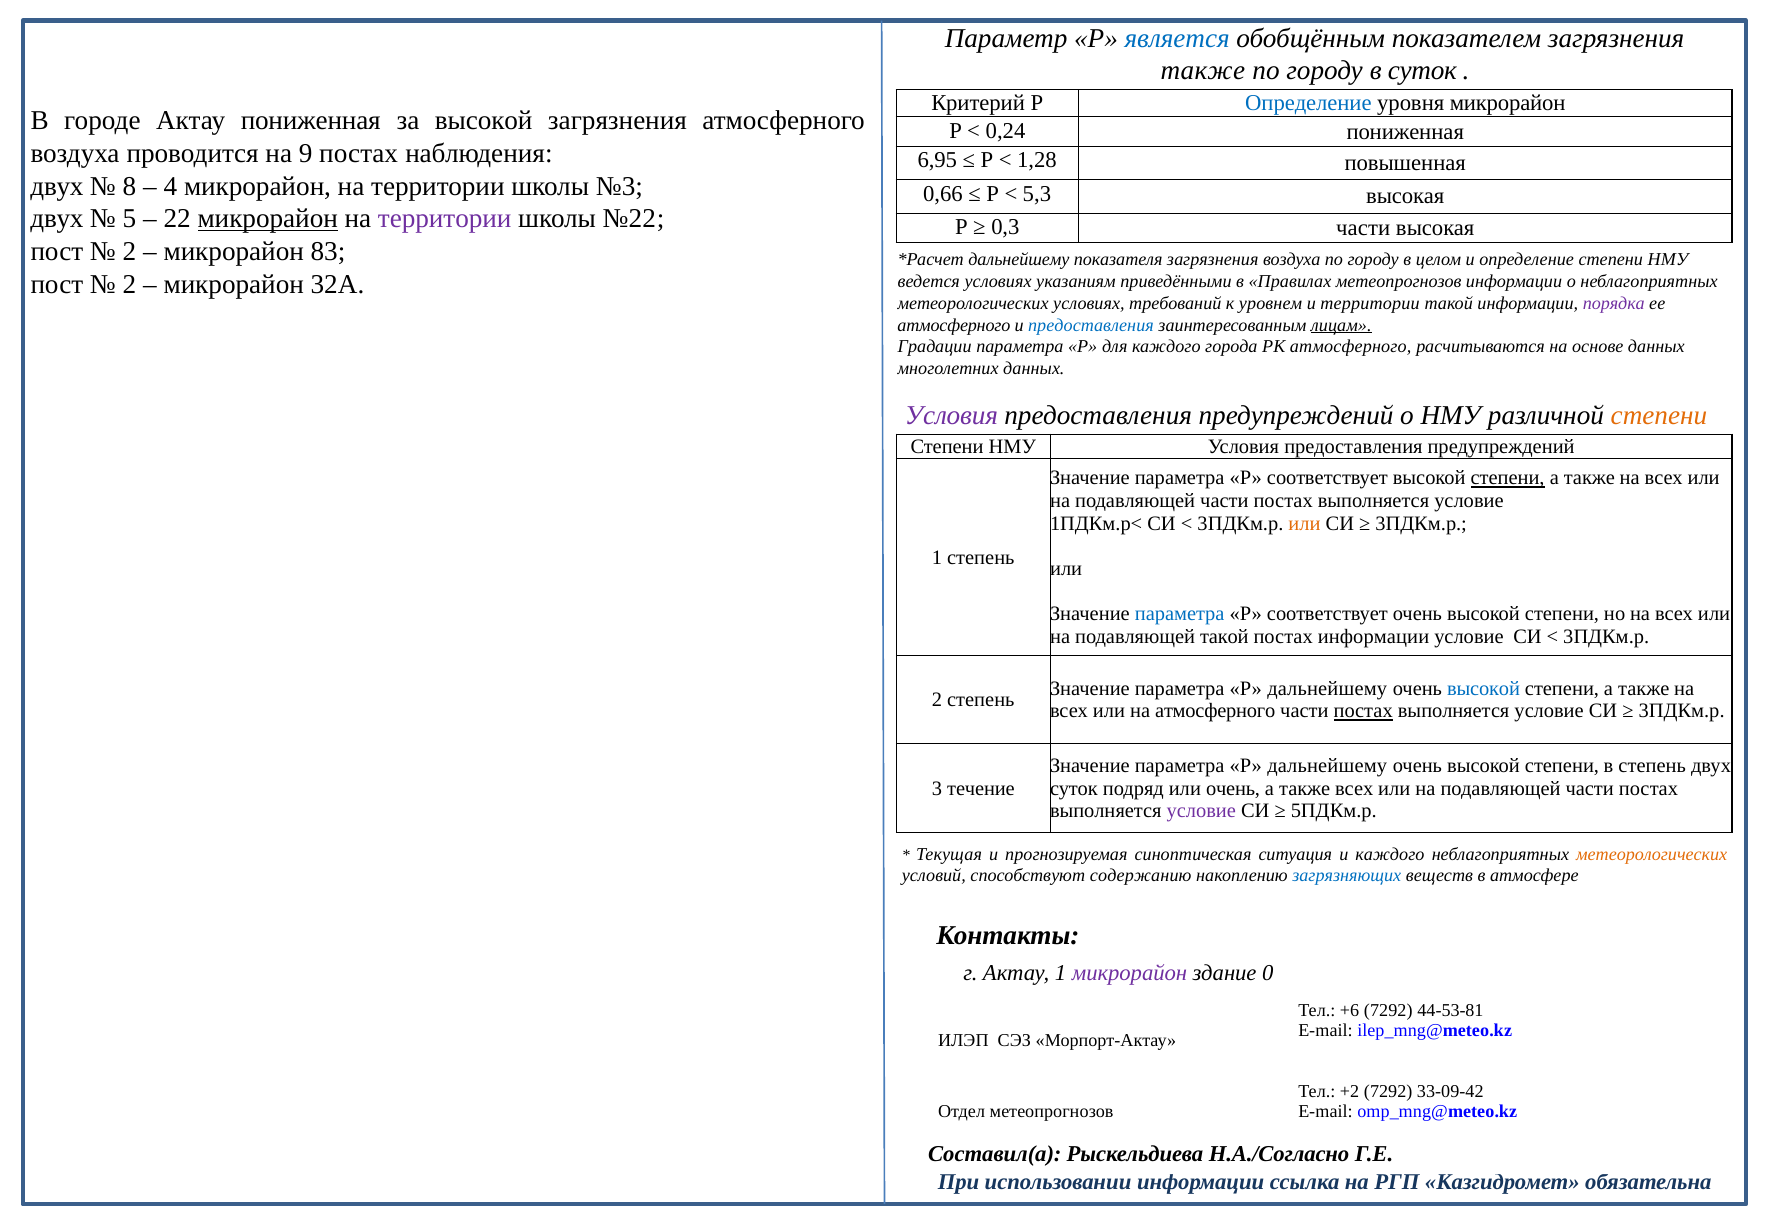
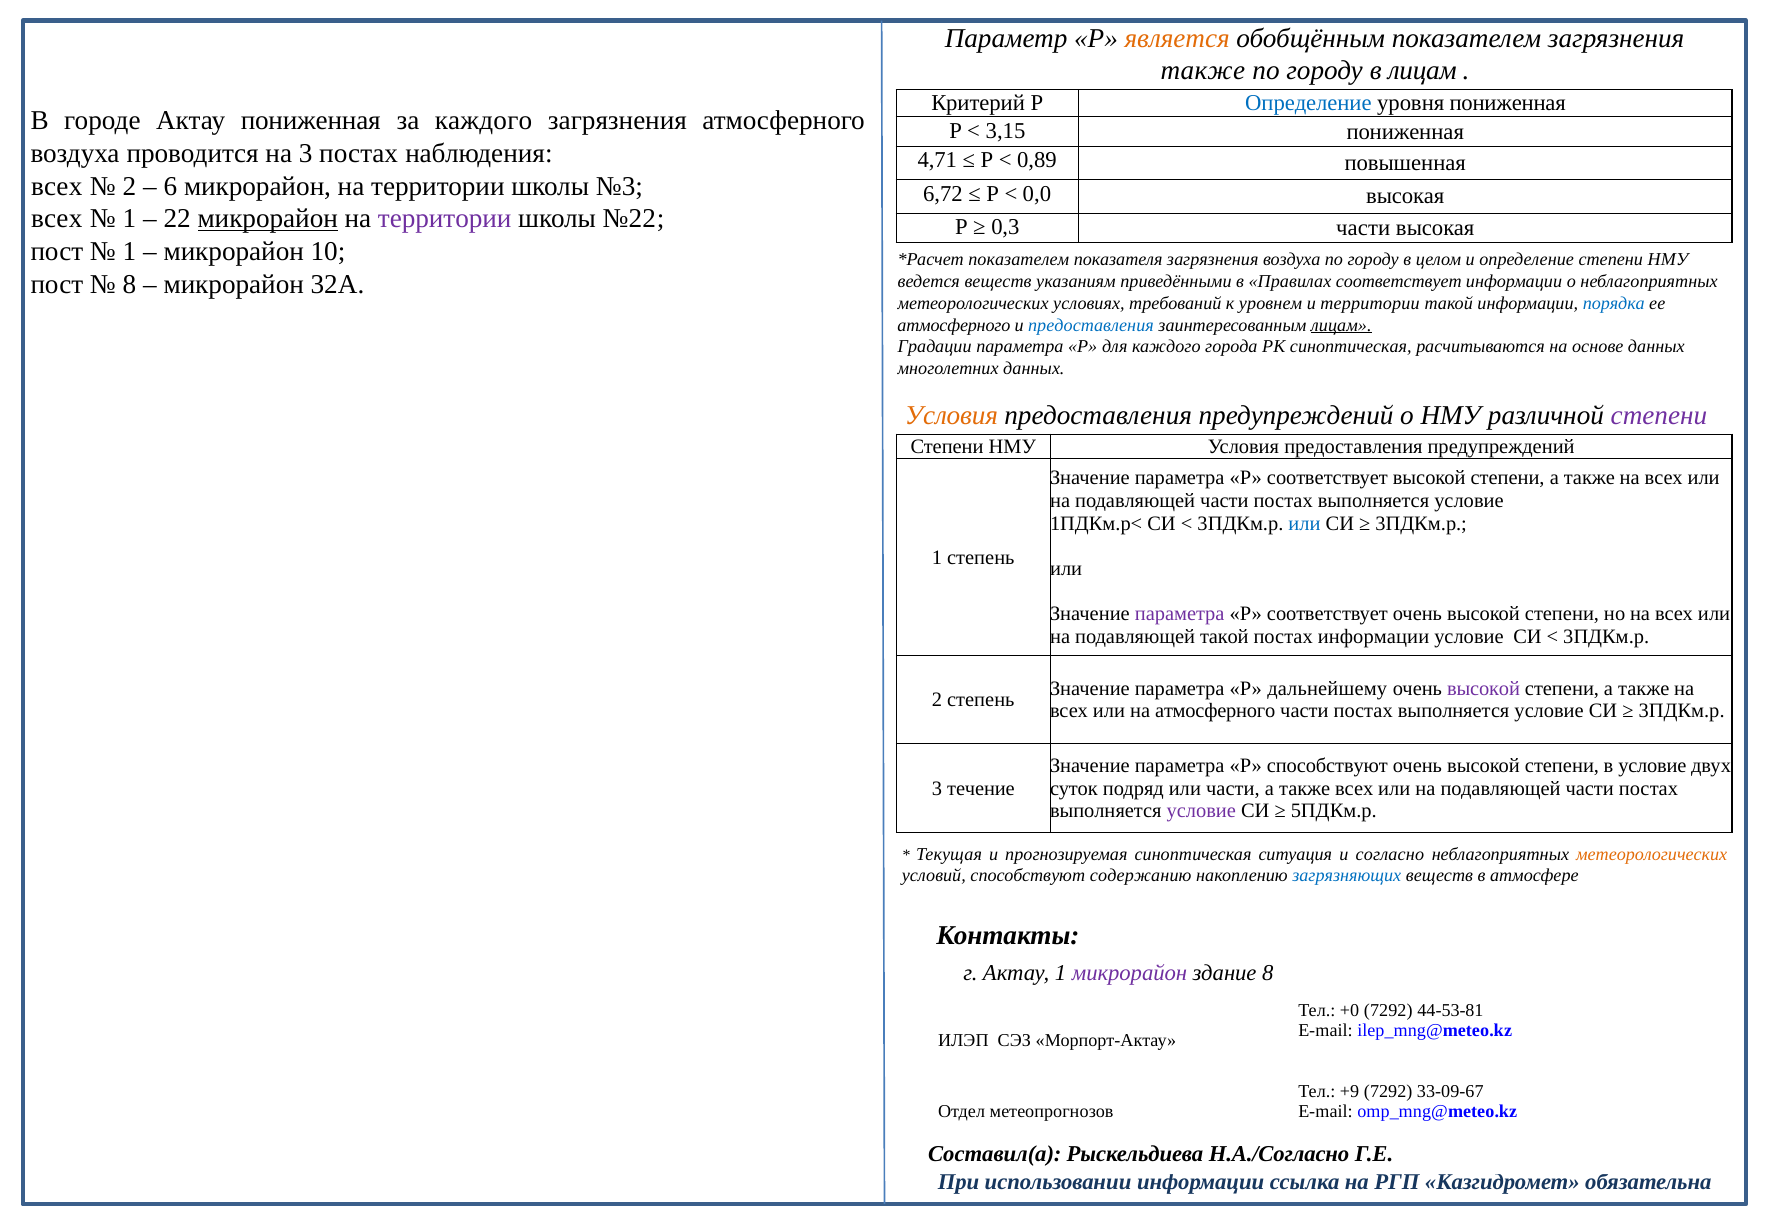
является colour: blue -> orange
в суток: суток -> лицам
уровня микрорайон: микрорайон -> пониженная
за высокой: высокой -> каждого
0,24: 0,24 -> 3,15
на 9: 9 -> 3
6,95: 6,95 -> 4,71
1,28: 1,28 -> 0,89
двух at (57, 186): двух -> всех
8 at (129, 186): 8 -> 2
4: 4 -> 6
0,66: 0,66 -> 6,72
5,3: 5,3 -> 0,0
двух at (57, 219): двух -> всех
5 at (129, 219): 5 -> 1
2 at (129, 251): 2 -> 1
83: 83 -> 10
дальнейшему at (1019, 260): дальнейшему -> показателем
2 at (129, 284): 2 -> 8
ведется условиях: условиях -> веществ
Правилах метеопрогнозов: метеопрогнозов -> соответствует
порядка colour: purple -> blue
РК атмосферного: атмосферного -> синоптическая
Условия at (951, 415) colour: purple -> orange
степени at (1659, 415) colour: orange -> purple
степени at (1508, 478) underline: present -> none
или at (1304, 523) colour: orange -> blue
параметра at (1180, 614) colour: blue -> purple
высокой at (1484, 688) colour: blue -> purple
постах at (1363, 711) underline: present -> none
дальнейшему at (1327, 766): дальнейшему -> способствуют
в степень: степень -> условие
или очень: очень -> части
и каждого: каждого -> согласно
здание 0: 0 -> 8
+6: +6 -> +0
+2: +2 -> +9
33-09-42: 33-09-42 -> 33-09-67
